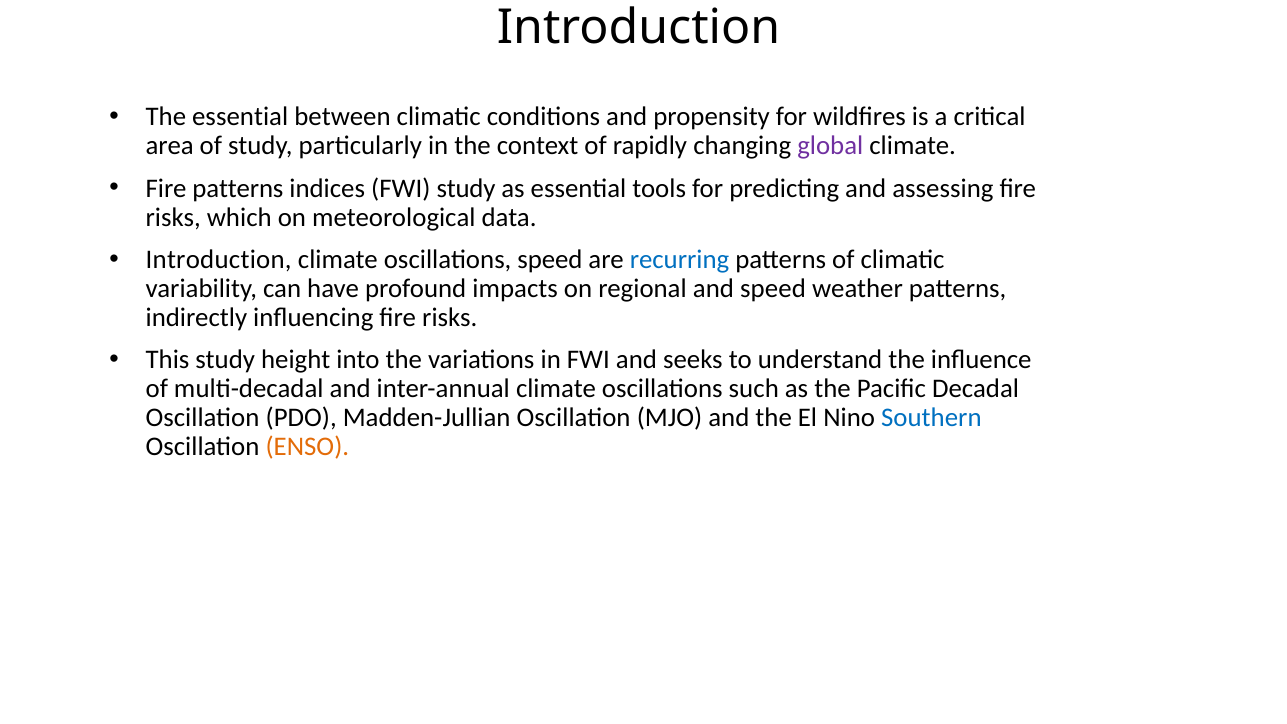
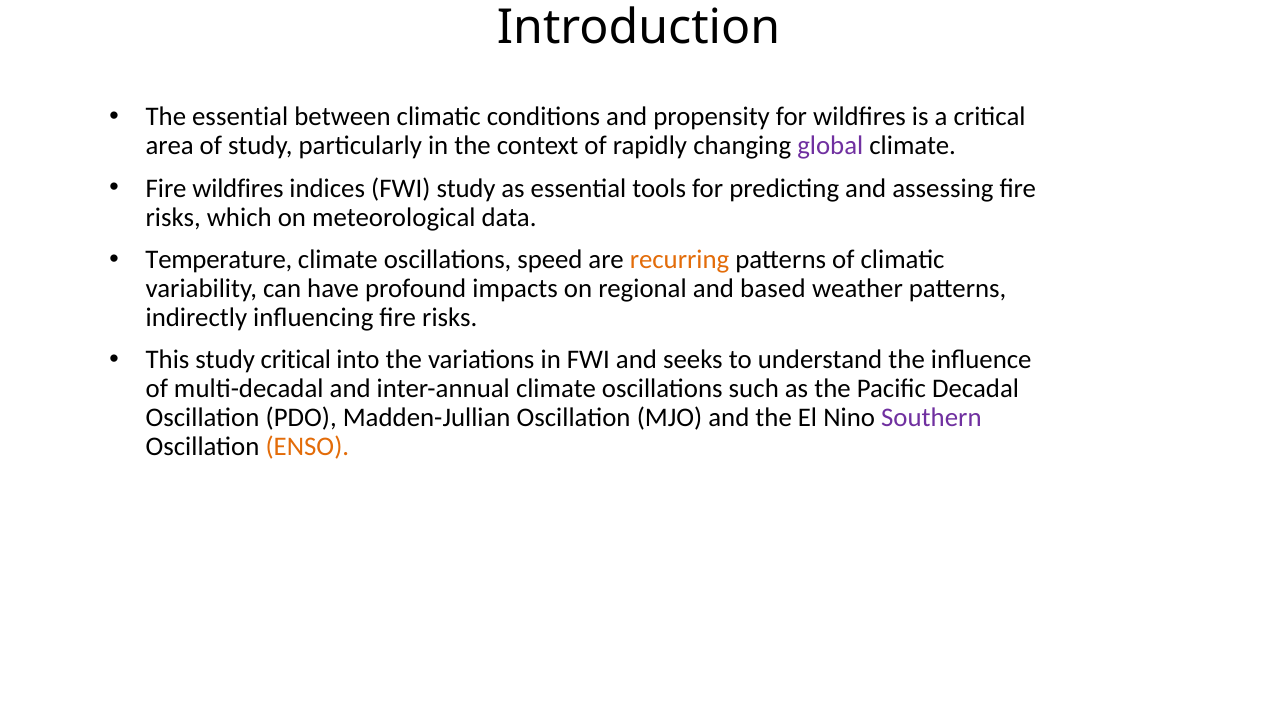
Fire patterns: patterns -> wildfires
Introduction at (219, 260): Introduction -> Temperature
recurring colour: blue -> orange
and speed: speed -> based
study height: height -> critical
Southern colour: blue -> purple
